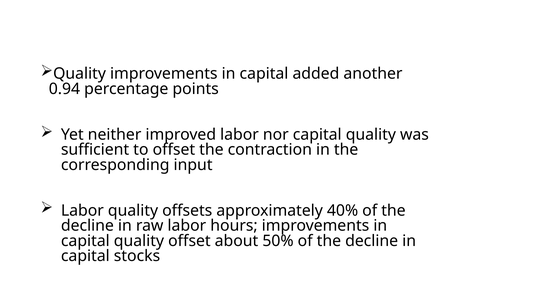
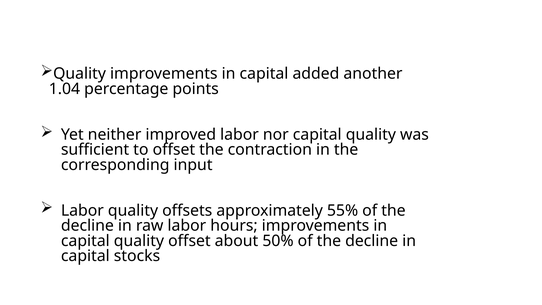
0.94: 0.94 -> 1.04
40%: 40% -> 55%
